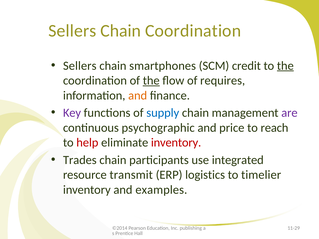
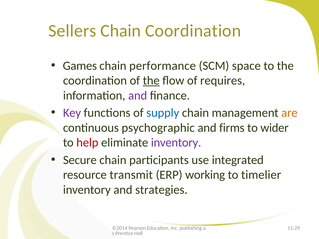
Sellers at (80, 66): Sellers -> Games
smartphones: smartphones -> performance
credit: credit -> space
the at (285, 66) underline: present -> none
and at (138, 96) colour: orange -> purple
are colour: purple -> orange
price: price -> firms
reach: reach -> wider
inventory at (176, 143) colour: red -> purple
Trades: Trades -> Secure
logistics: logistics -> working
examples: examples -> strategies
